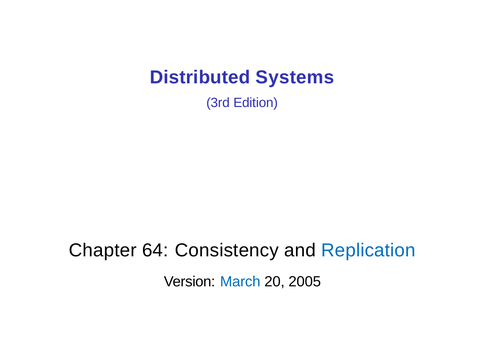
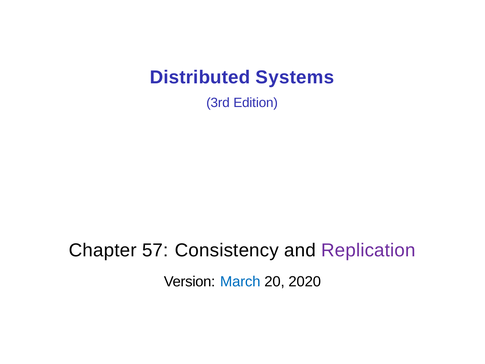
64: 64 -> 57
Replication colour: blue -> purple
2005: 2005 -> 2020
